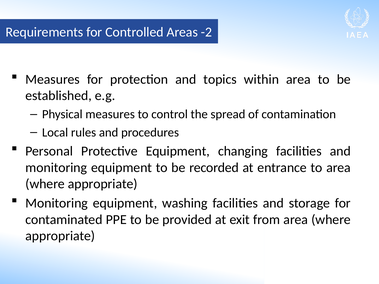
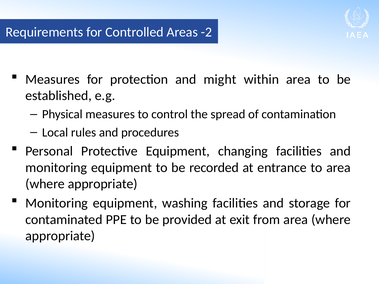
topics: topics -> might
